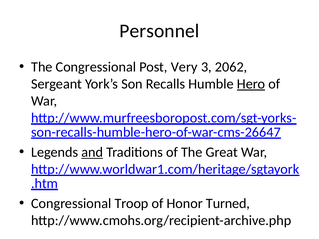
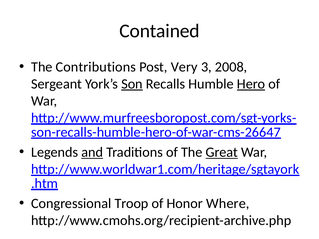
Personnel: Personnel -> Contained
The Congressional: Congressional -> Contributions
2062: 2062 -> 2008
Son underline: none -> present
Great underline: none -> present
Turned: Turned -> Where
